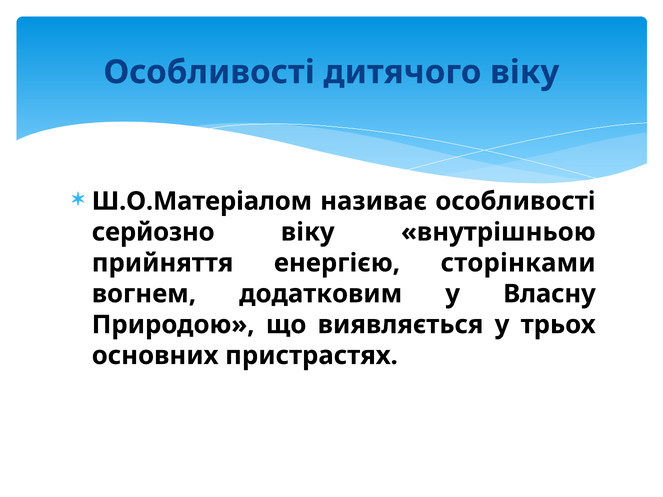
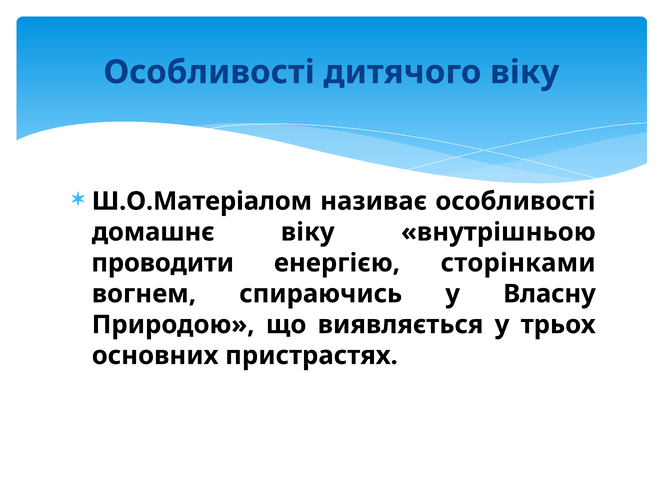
серйозно: серйозно -> домашнє
прийняття: прийняття -> проводити
додатковим: додатковим -> спираючись
